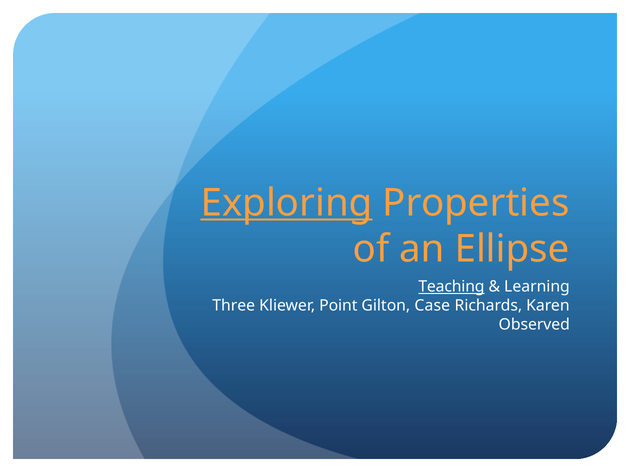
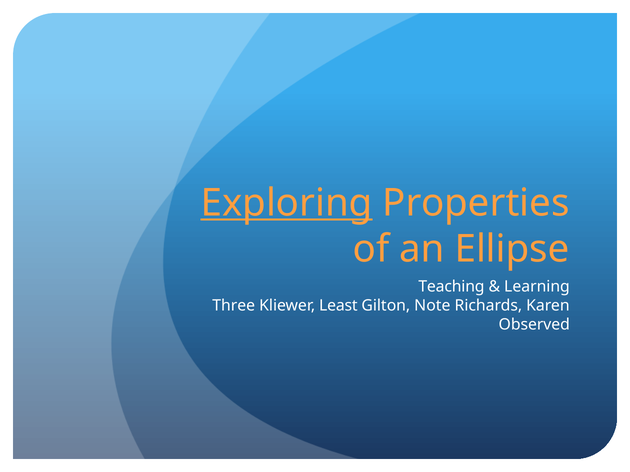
Teaching underline: present -> none
Point: Point -> Least
Case: Case -> Note
